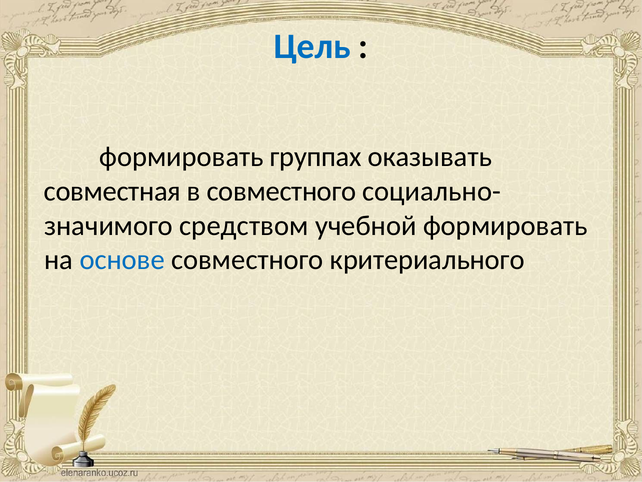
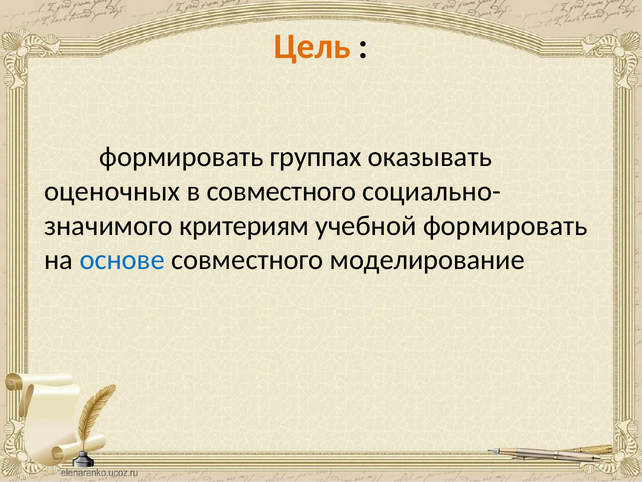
Цель colour: blue -> orange
совместная: совместная -> оценочных
средством: средством -> критериям
критериального: критериального -> моделирование
